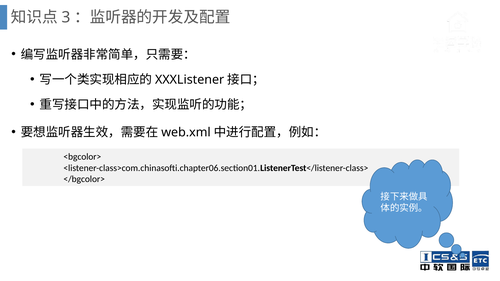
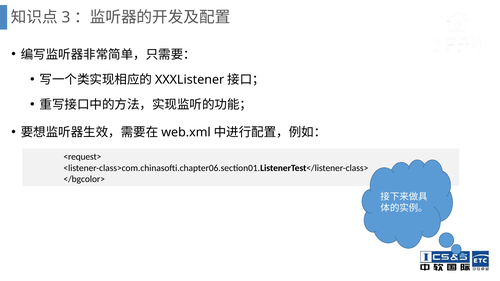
<bgcolor>: <bgcolor> -> <request>
